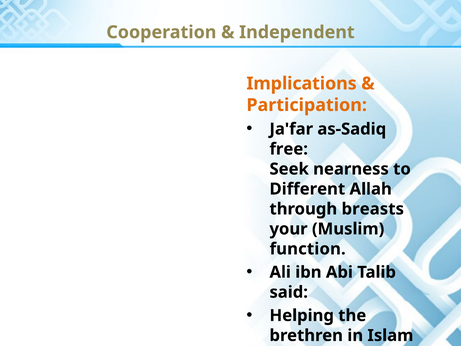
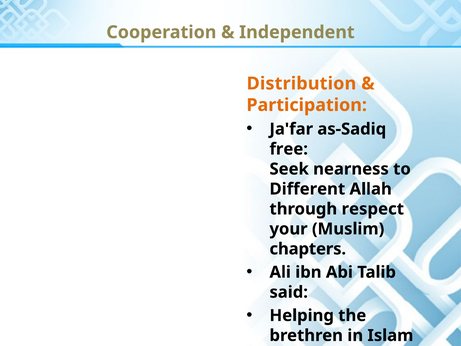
Implications: Implications -> Distribution
breasts: breasts -> respect
function: function -> chapters
